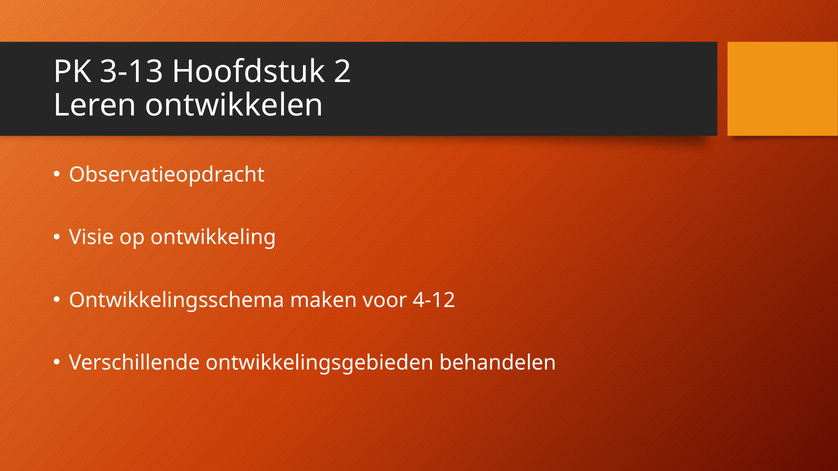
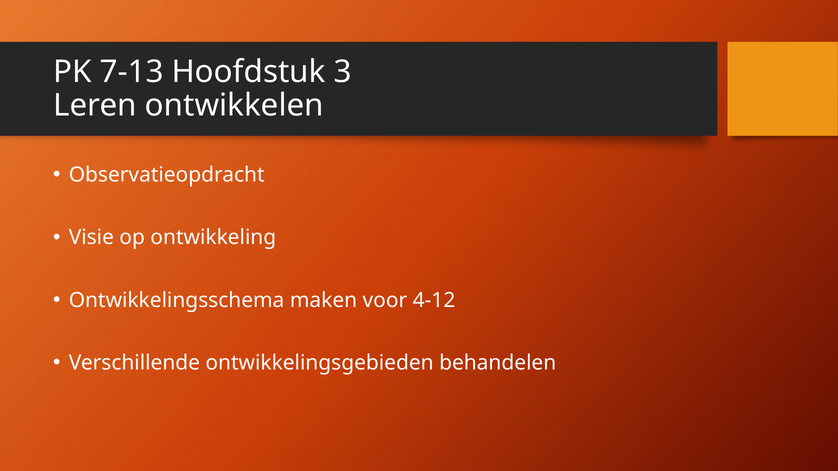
3-13: 3-13 -> 7-13
2: 2 -> 3
